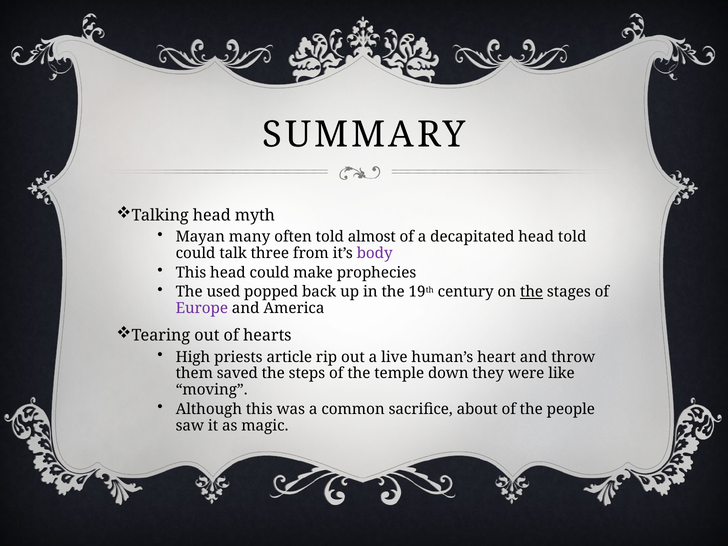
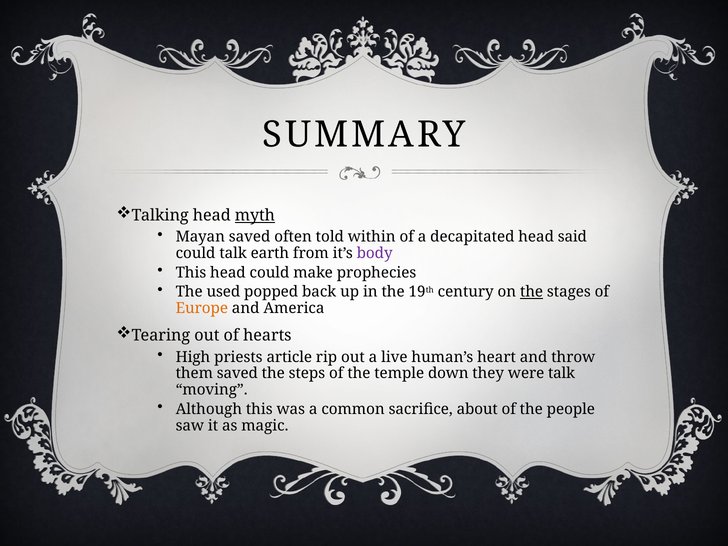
myth underline: none -> present
Mayan many: many -> saved
almost: almost -> within
head told: told -> said
three: three -> earth
Europe colour: purple -> orange
were like: like -> talk
